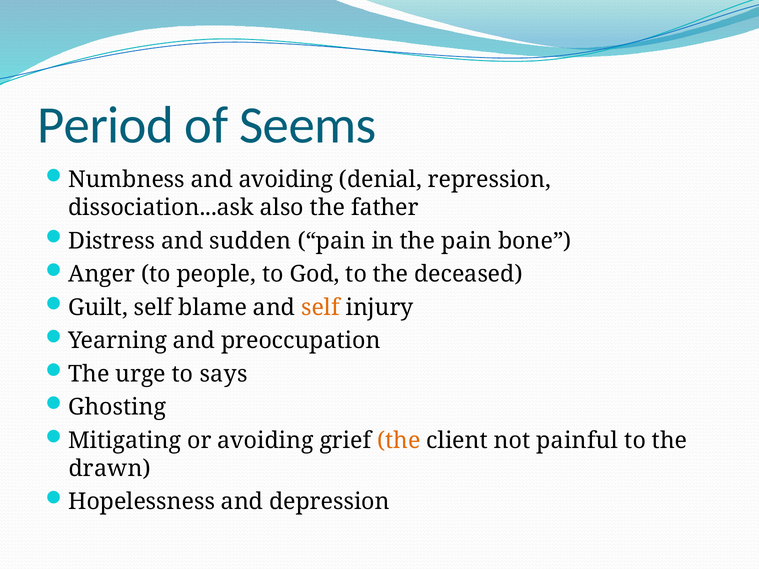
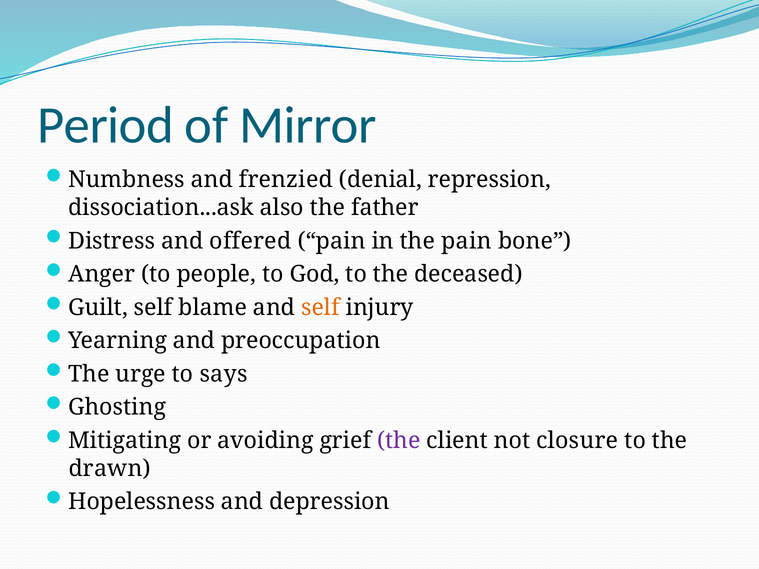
Seems: Seems -> Mirror
and avoiding: avoiding -> frenzied
sudden: sudden -> offered
the at (399, 441) colour: orange -> purple
painful: painful -> closure
